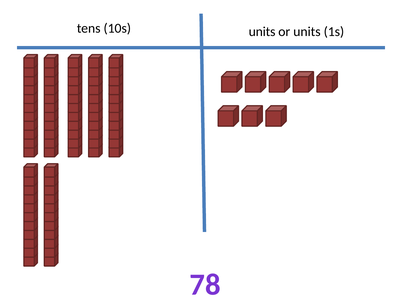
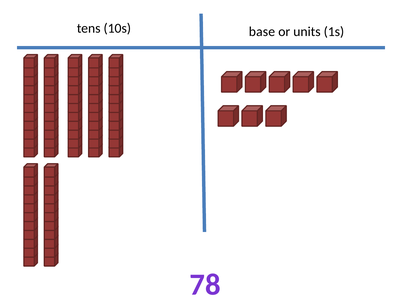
10s units: units -> base
